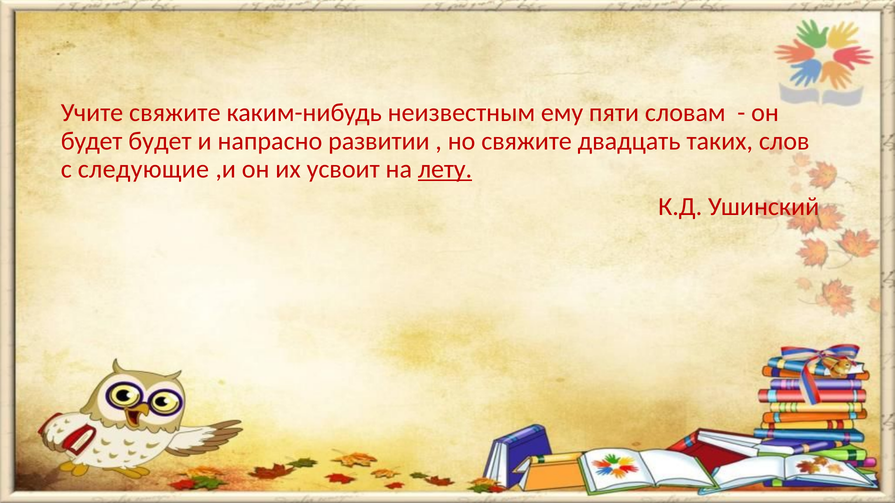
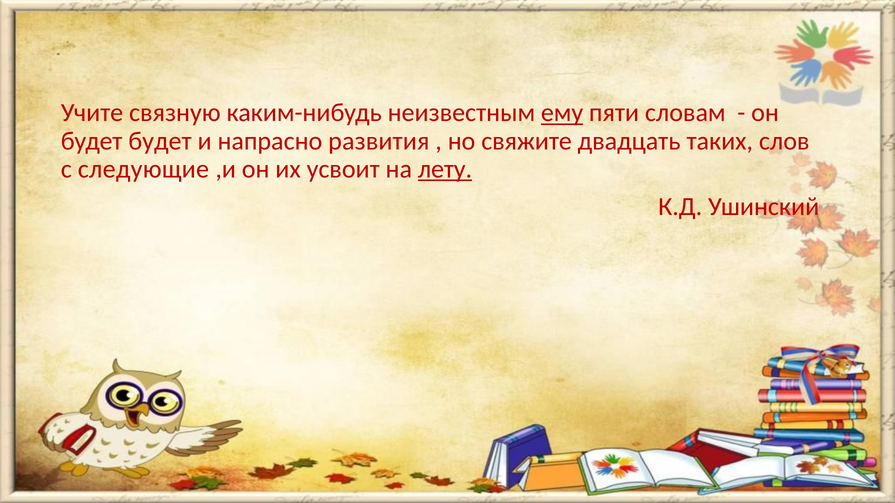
Учите свяжите: свяжите -> связную
ему underline: none -> present
развитии: развитии -> развития
